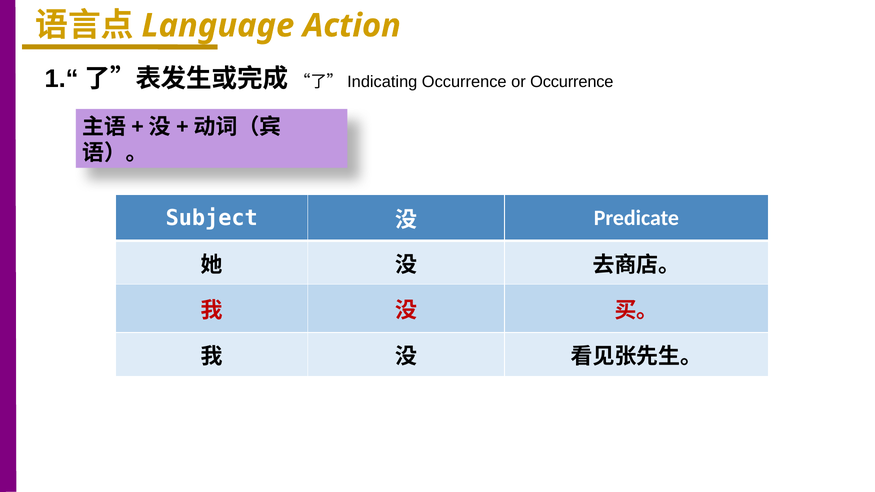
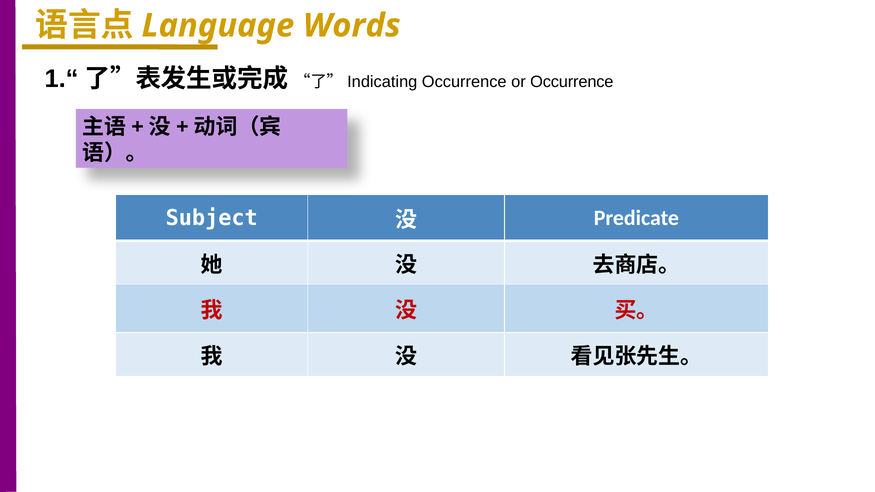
Action: Action -> Words
